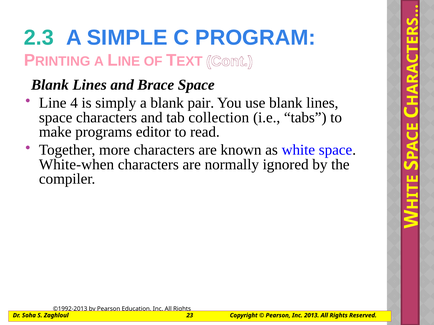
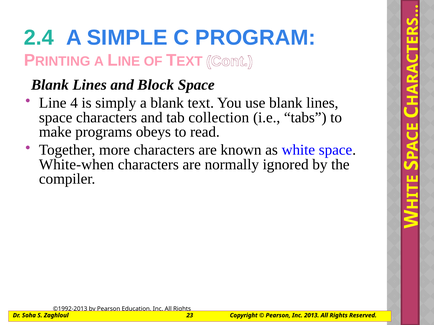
2.3: 2.3 -> 2.4
Brace: Brace -> Block
pair: pair -> text
editor: editor -> obeys
